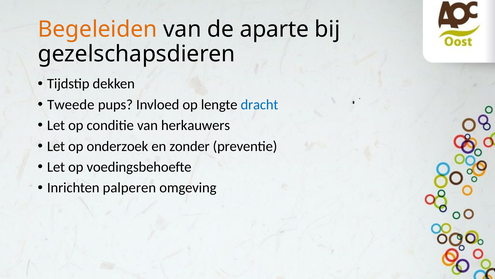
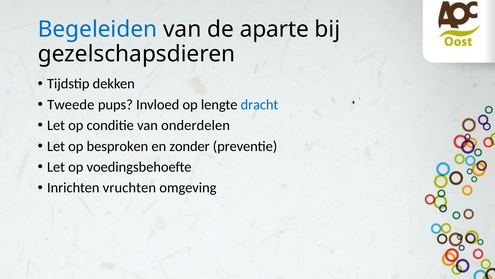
Begeleiden colour: orange -> blue
herkauwers: herkauwers -> onderdelen
onderzoek: onderzoek -> besproken
palperen: palperen -> vruchten
